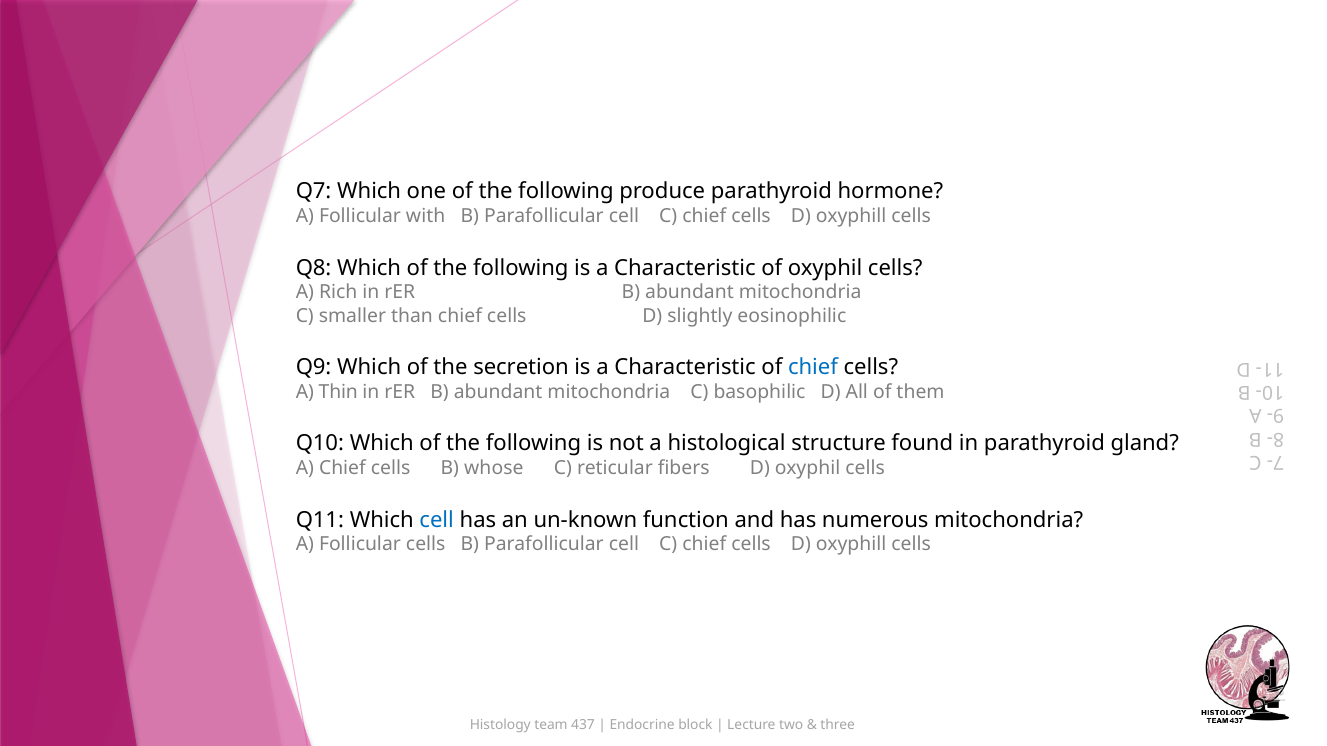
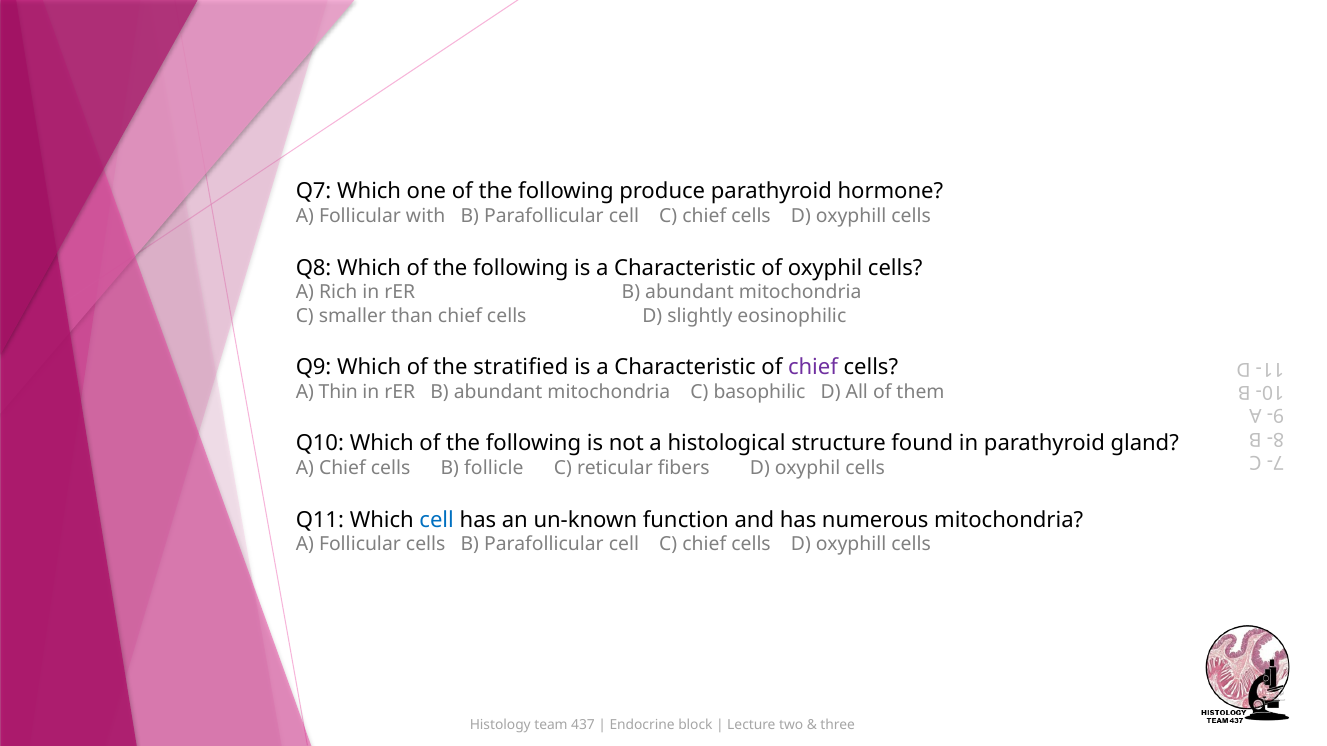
secretion: secretion -> stratified
chief at (813, 367) colour: blue -> purple
whose: whose -> follicle
